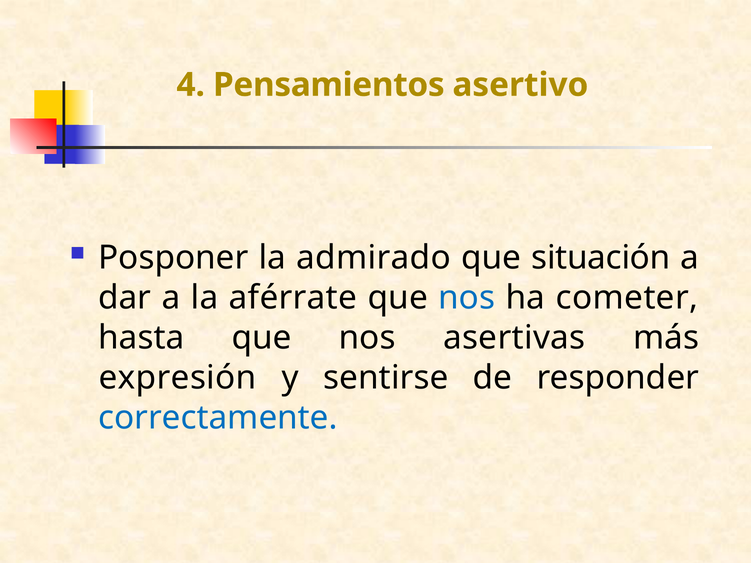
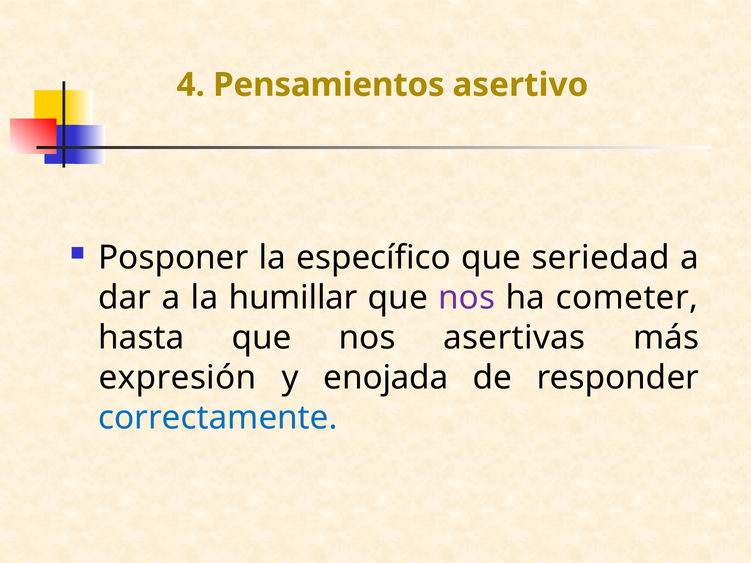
admirado: admirado -> específico
situación: situación -> seriedad
aférrate: aférrate -> humillar
nos at (467, 298) colour: blue -> purple
sentirse: sentirse -> enojada
